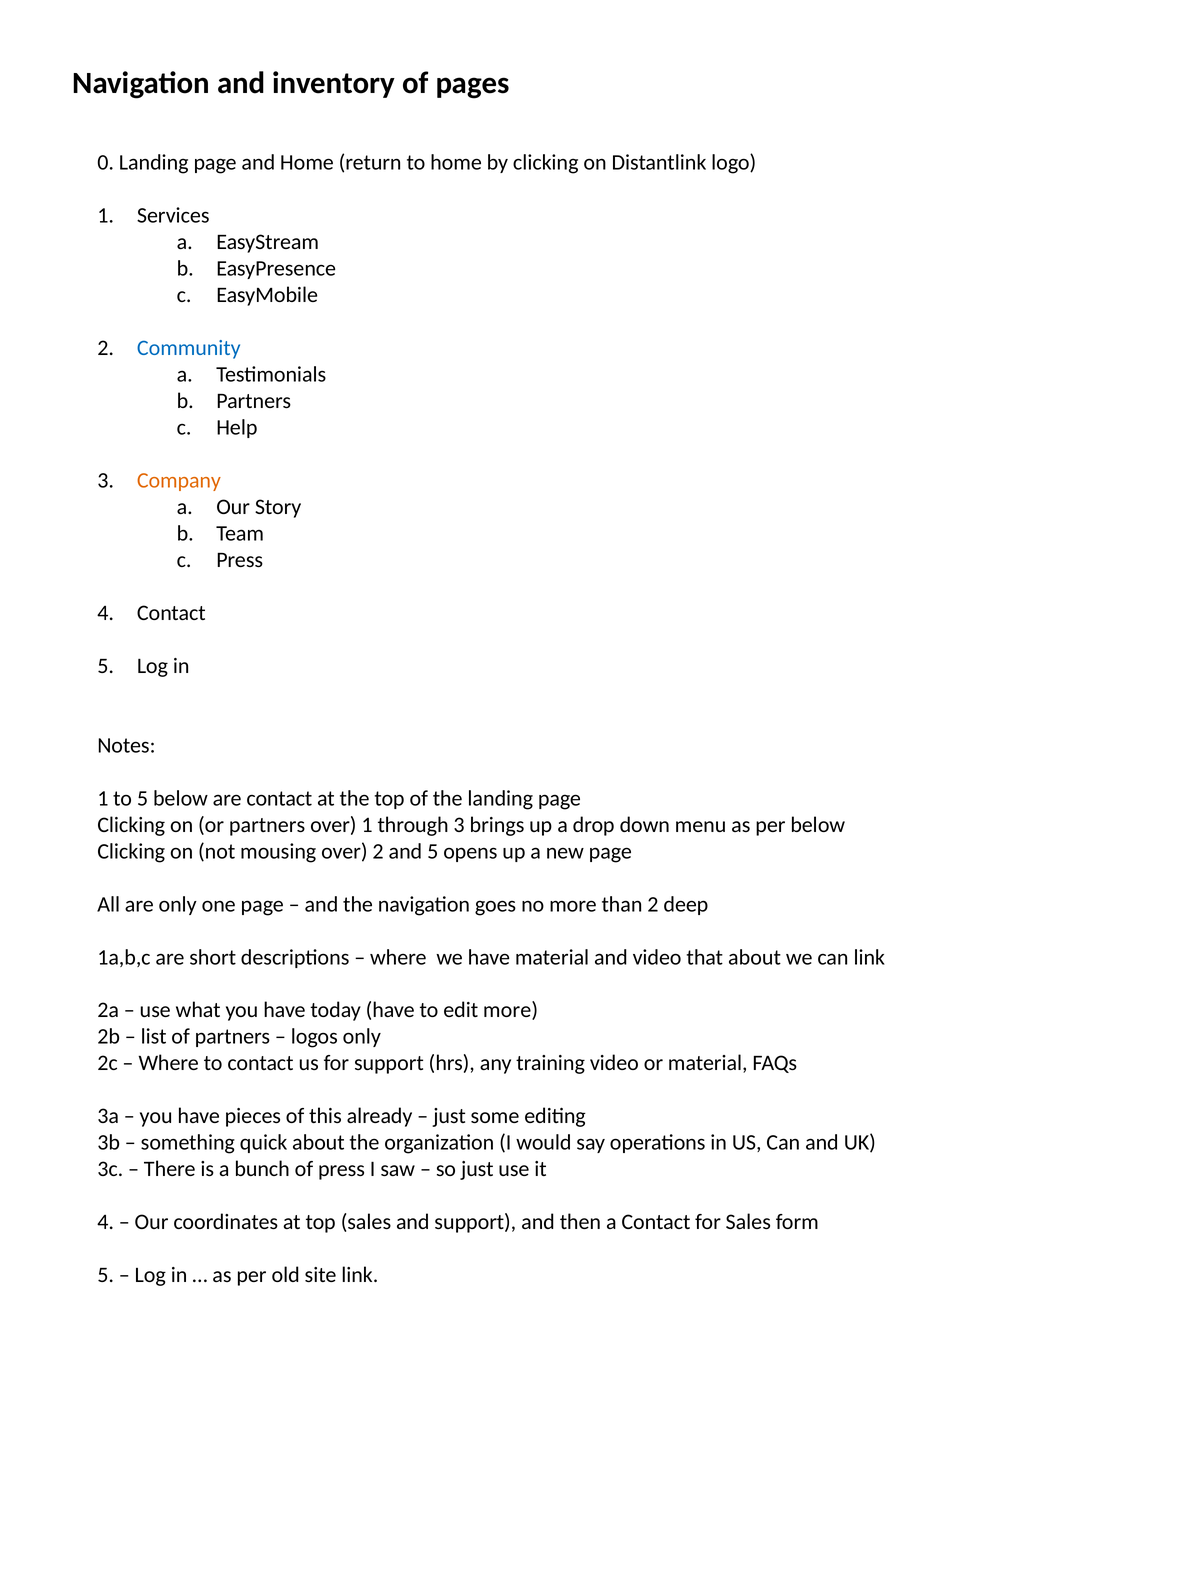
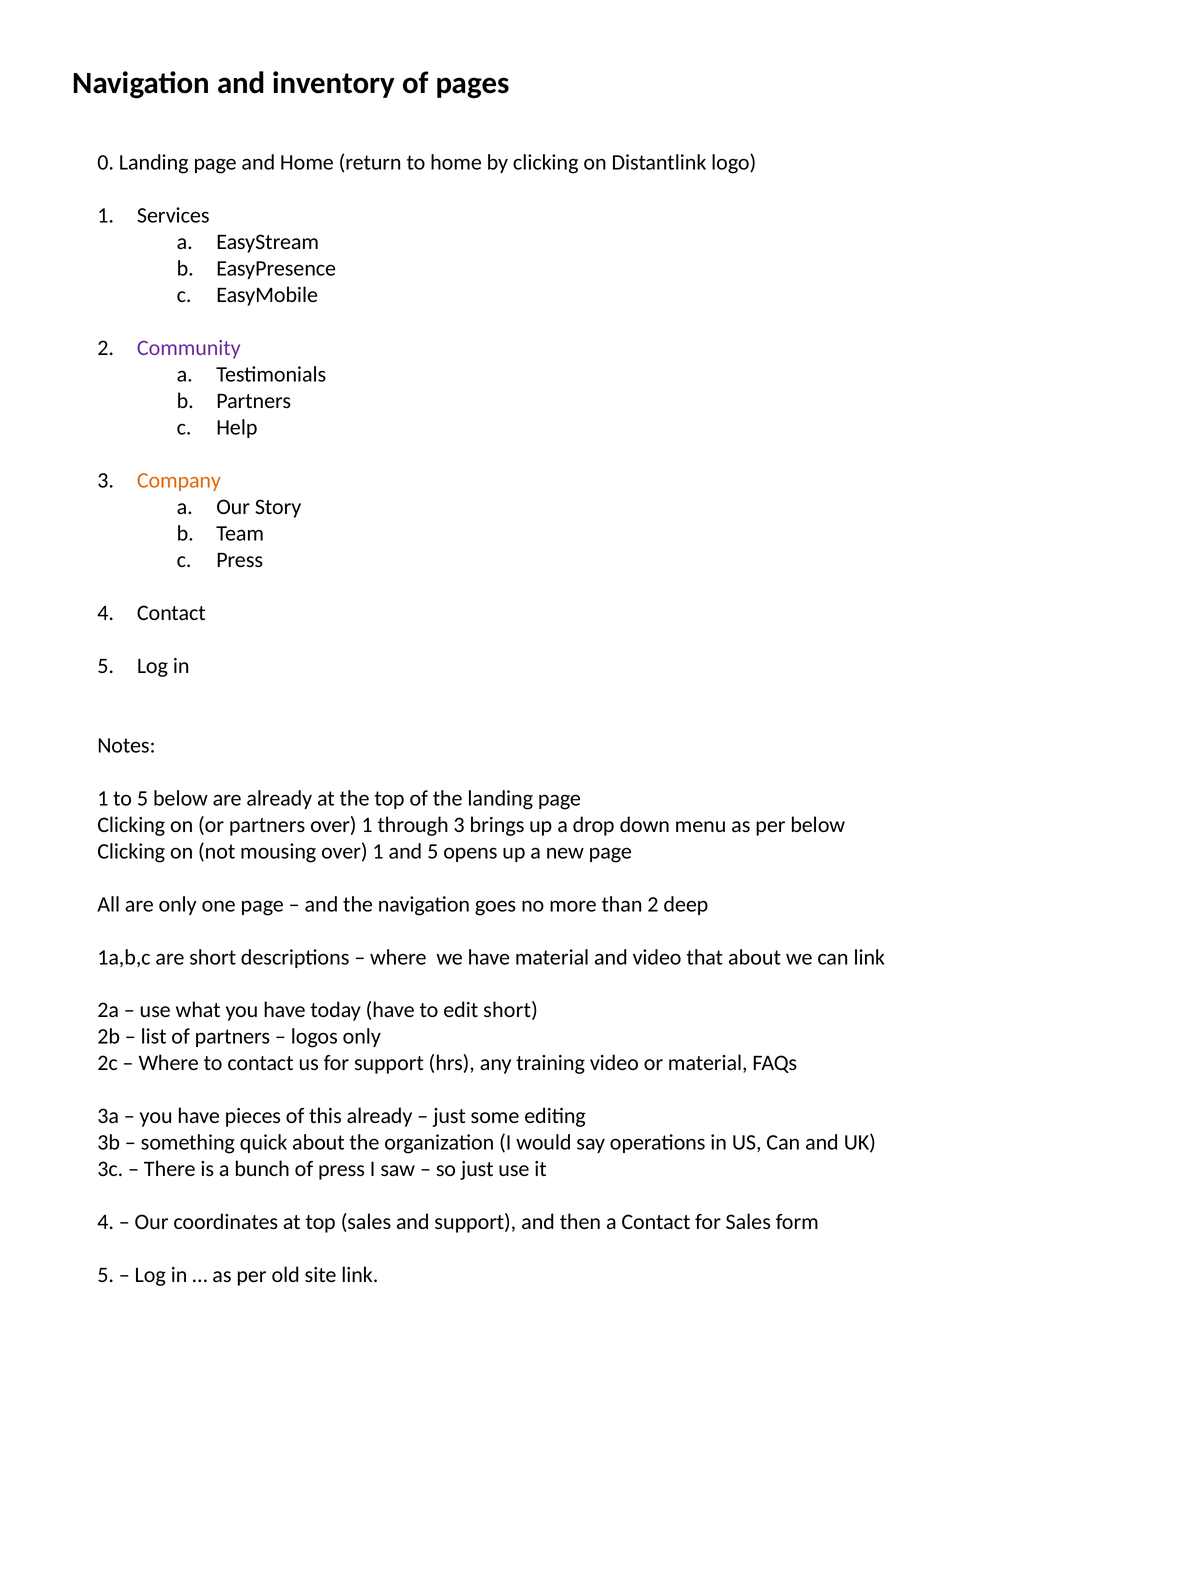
Community colour: blue -> purple
are contact: contact -> already
mousing over 2: 2 -> 1
edit more: more -> short
